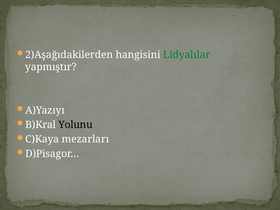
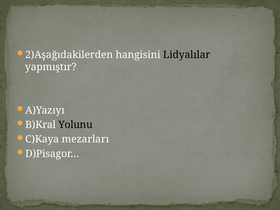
Lidyalılar colour: green -> black
